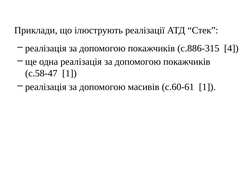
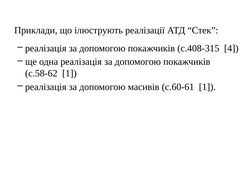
с.886-315: с.886-315 -> с.408-315
с.58-47: с.58-47 -> с.58-62
